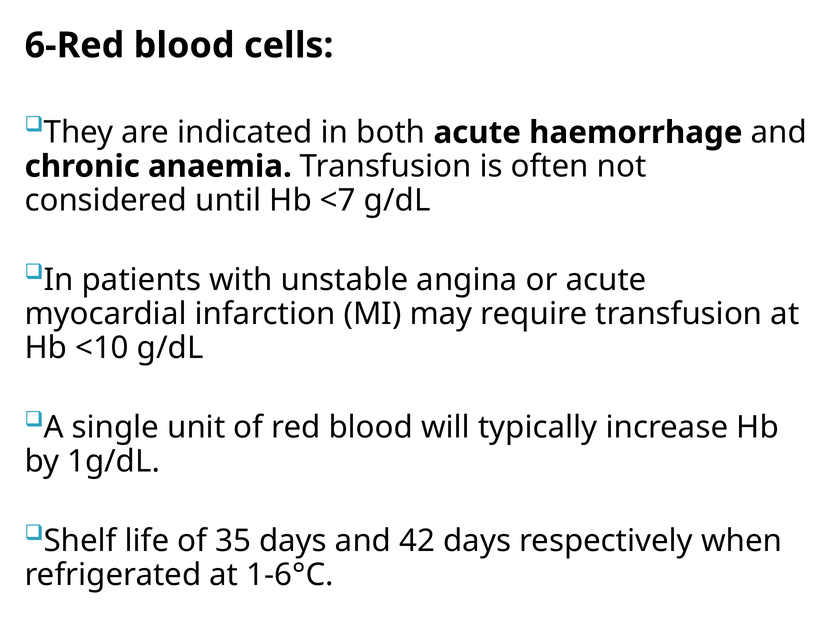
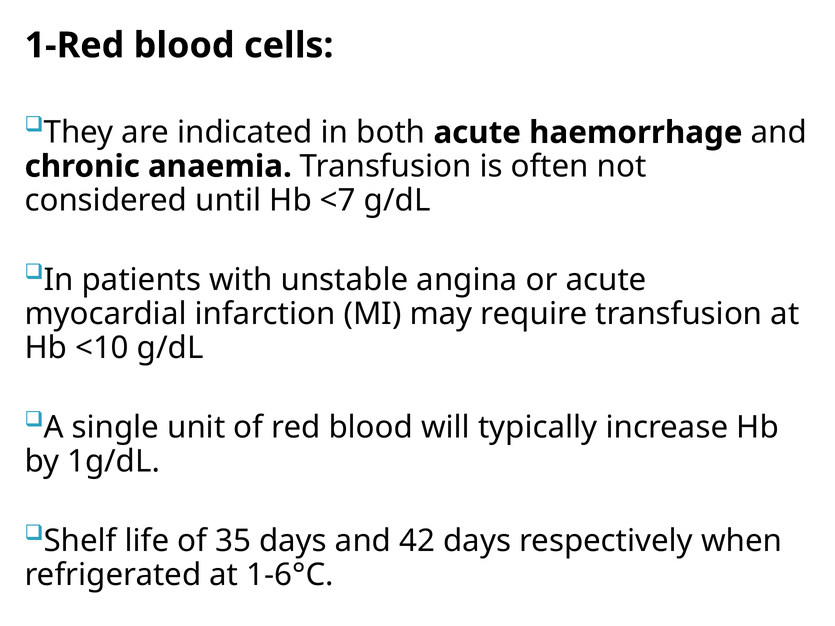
6-Red: 6-Red -> 1-Red
